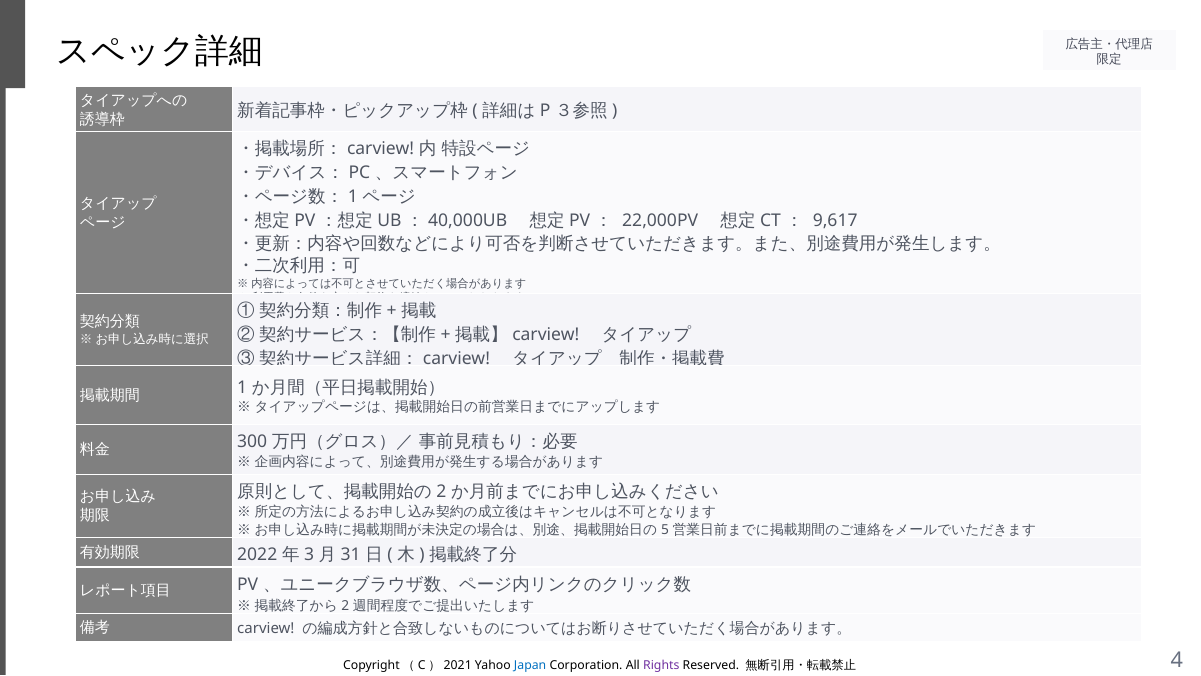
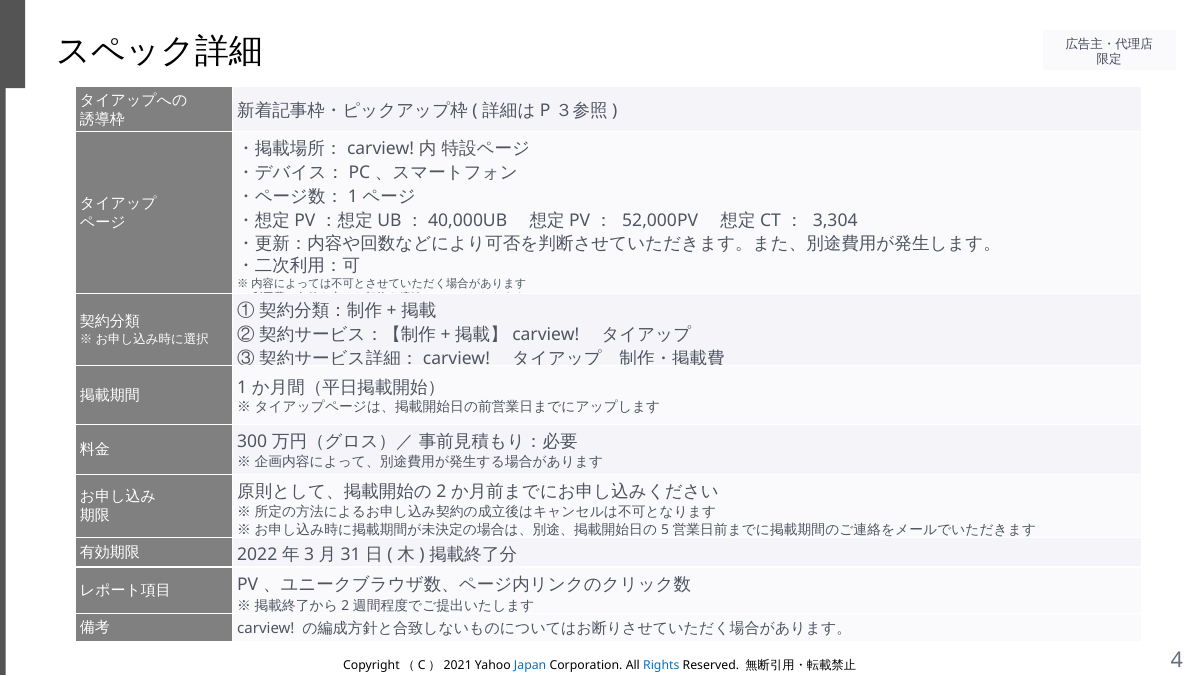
22,000PV: 22,000PV -> 52,000PV
9,617: 9,617 -> 3,304
Rights colour: purple -> blue
